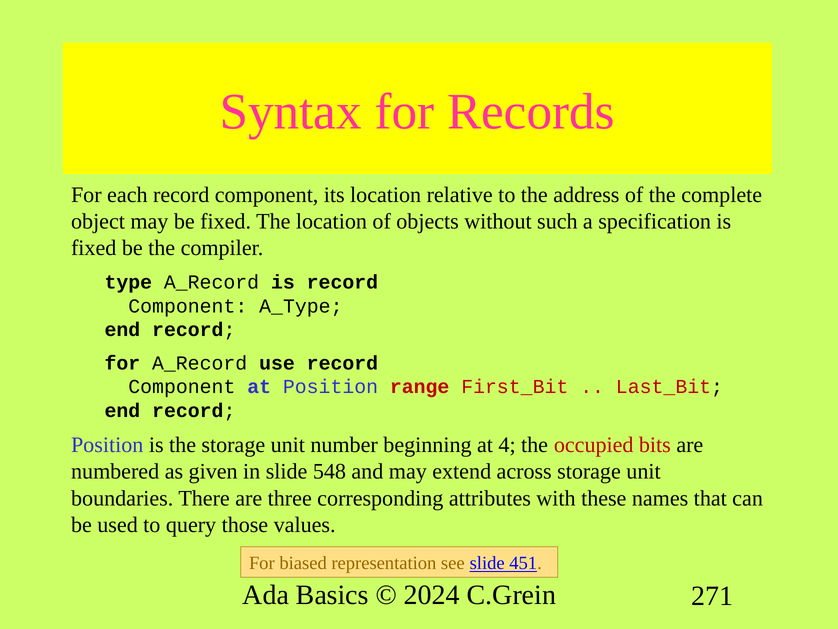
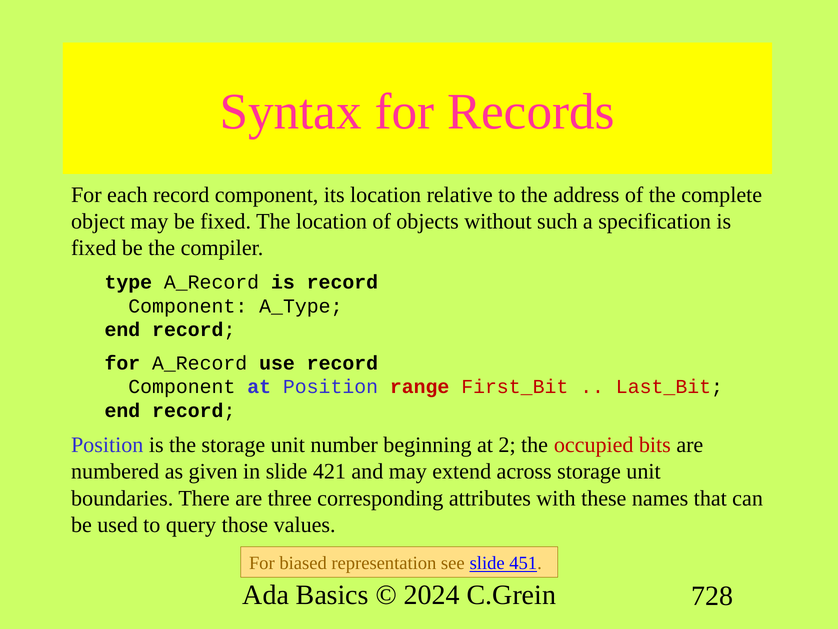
4: 4 -> 2
548: 548 -> 421
271: 271 -> 728
